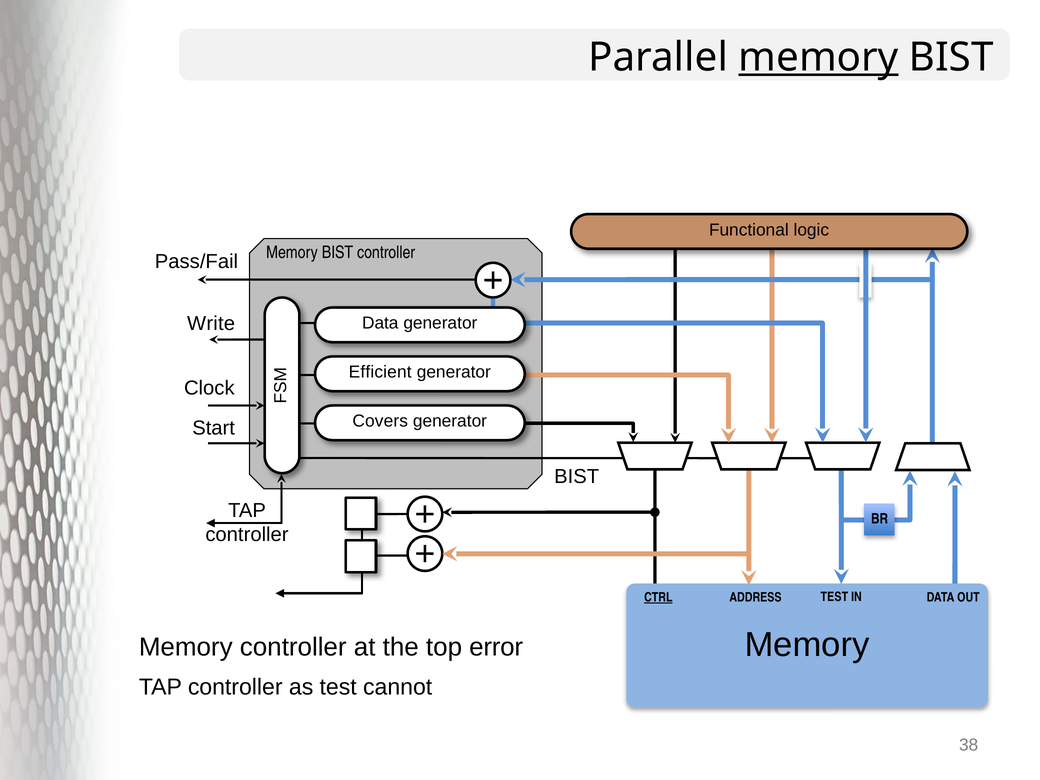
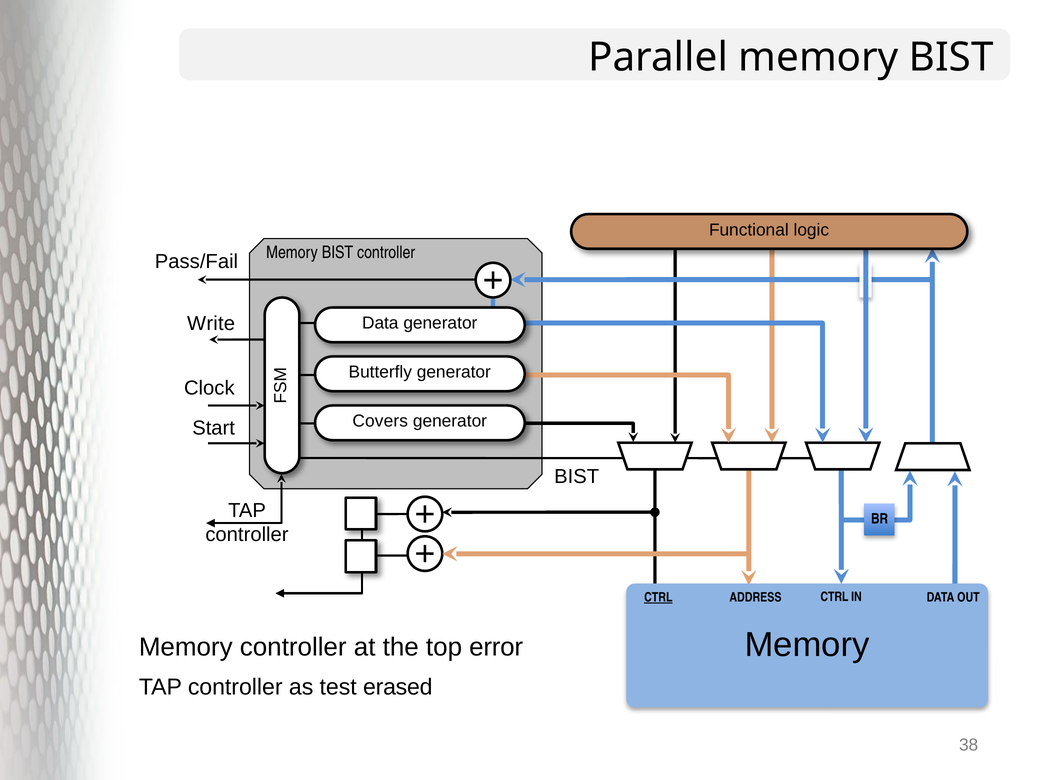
memory at (818, 57) underline: present -> none
Efficient: Efficient -> Butterfly
TEST at (834, 597): TEST -> CTRL
cannot: cannot -> erased
